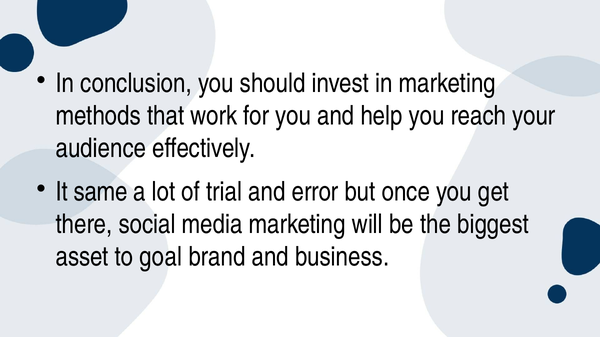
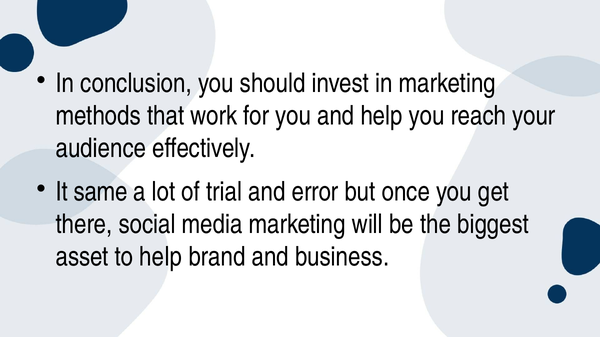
to goal: goal -> help
